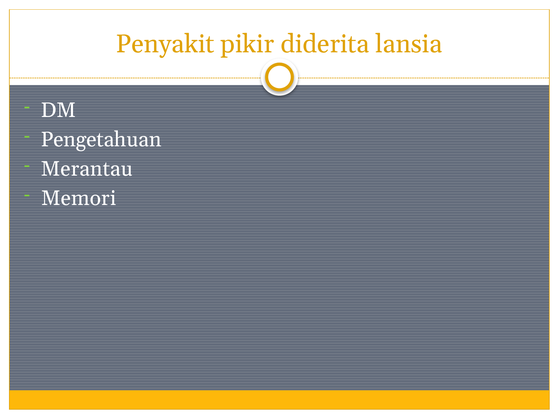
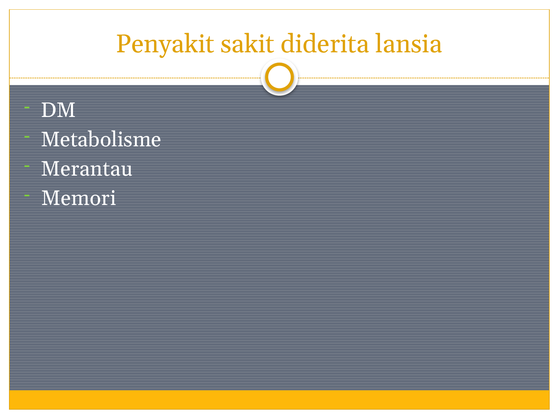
pikir: pikir -> sakit
Pengetahuan: Pengetahuan -> Metabolisme
